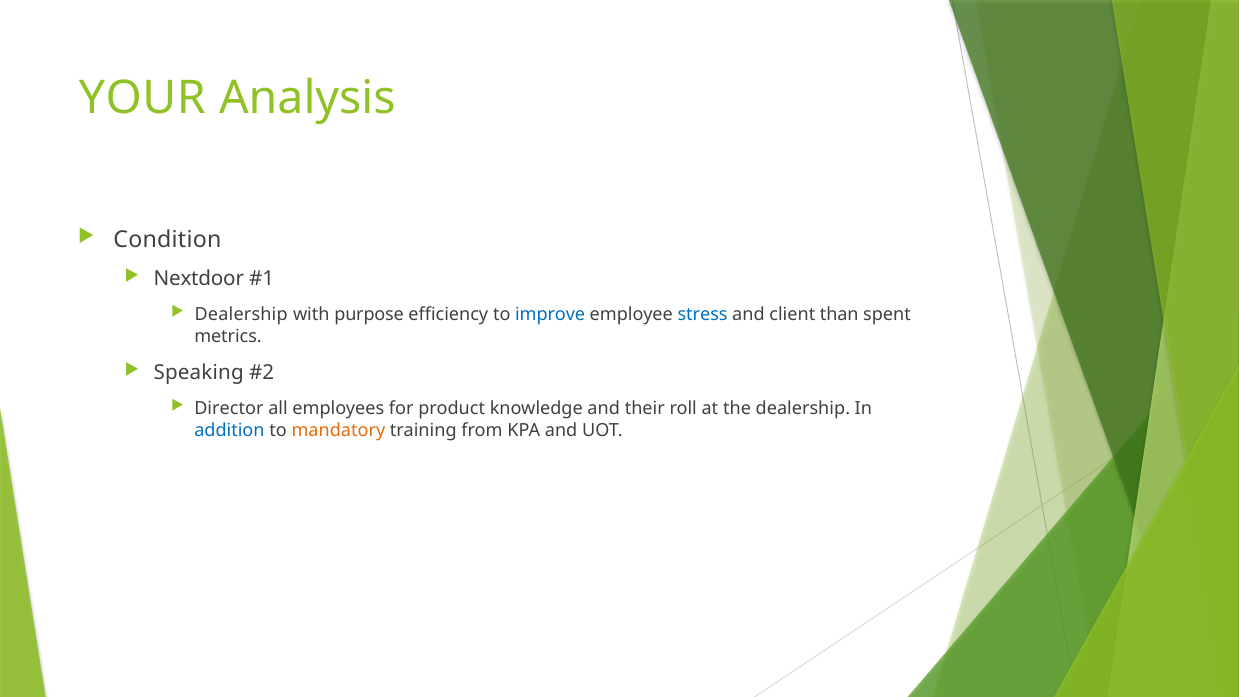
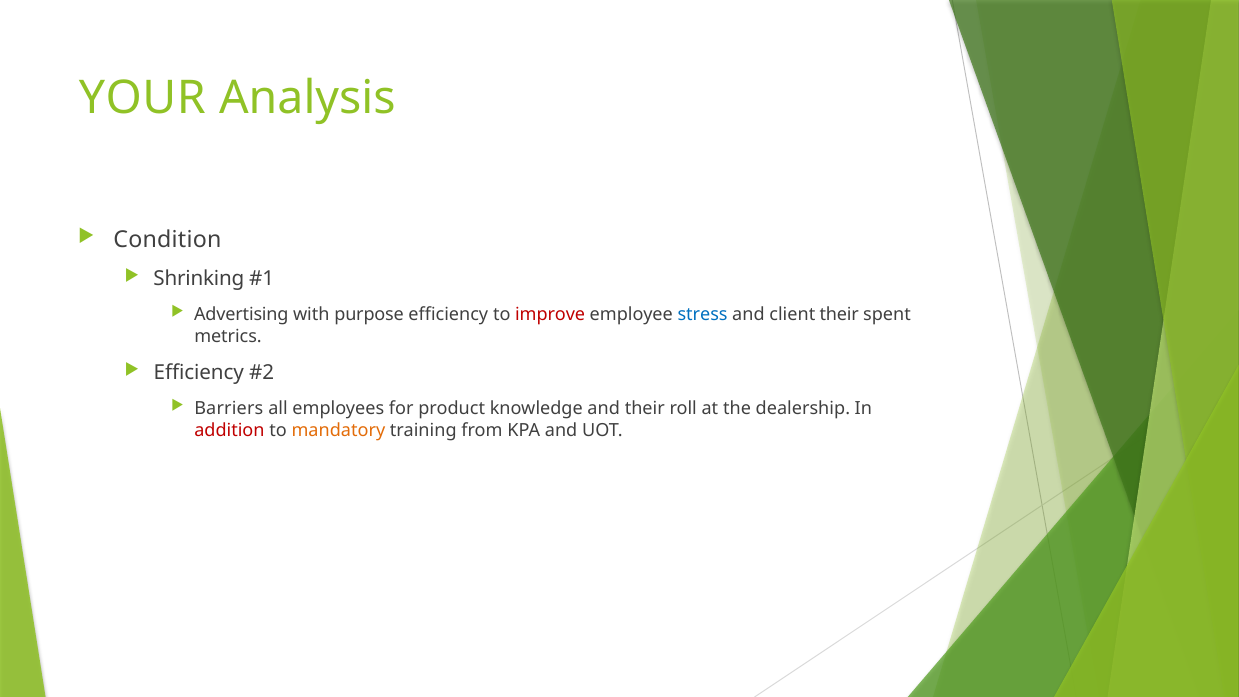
Nextdoor: Nextdoor -> Shrinking
Dealership at (241, 315): Dealership -> Advertising
improve colour: blue -> red
client than: than -> their
Speaking at (199, 373): Speaking -> Efficiency
Director: Director -> Barriers
addition colour: blue -> red
